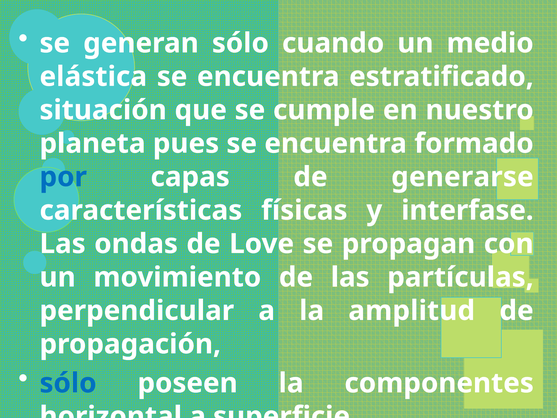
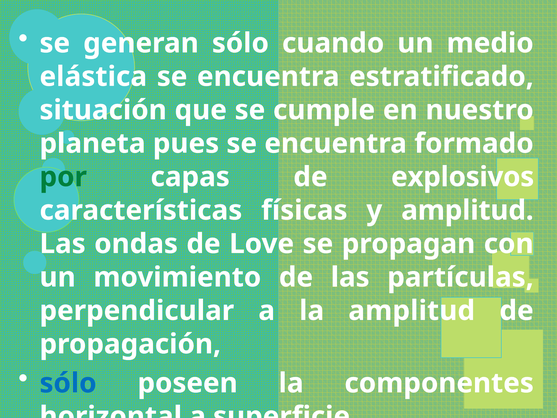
por colour: blue -> green
generarse: generarse -> explosivos
y interfase: interfase -> amplitud
